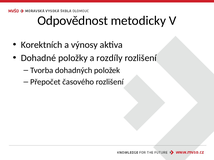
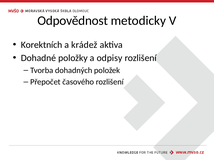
výnosy: výnosy -> krádež
rozdíly: rozdíly -> odpisy
